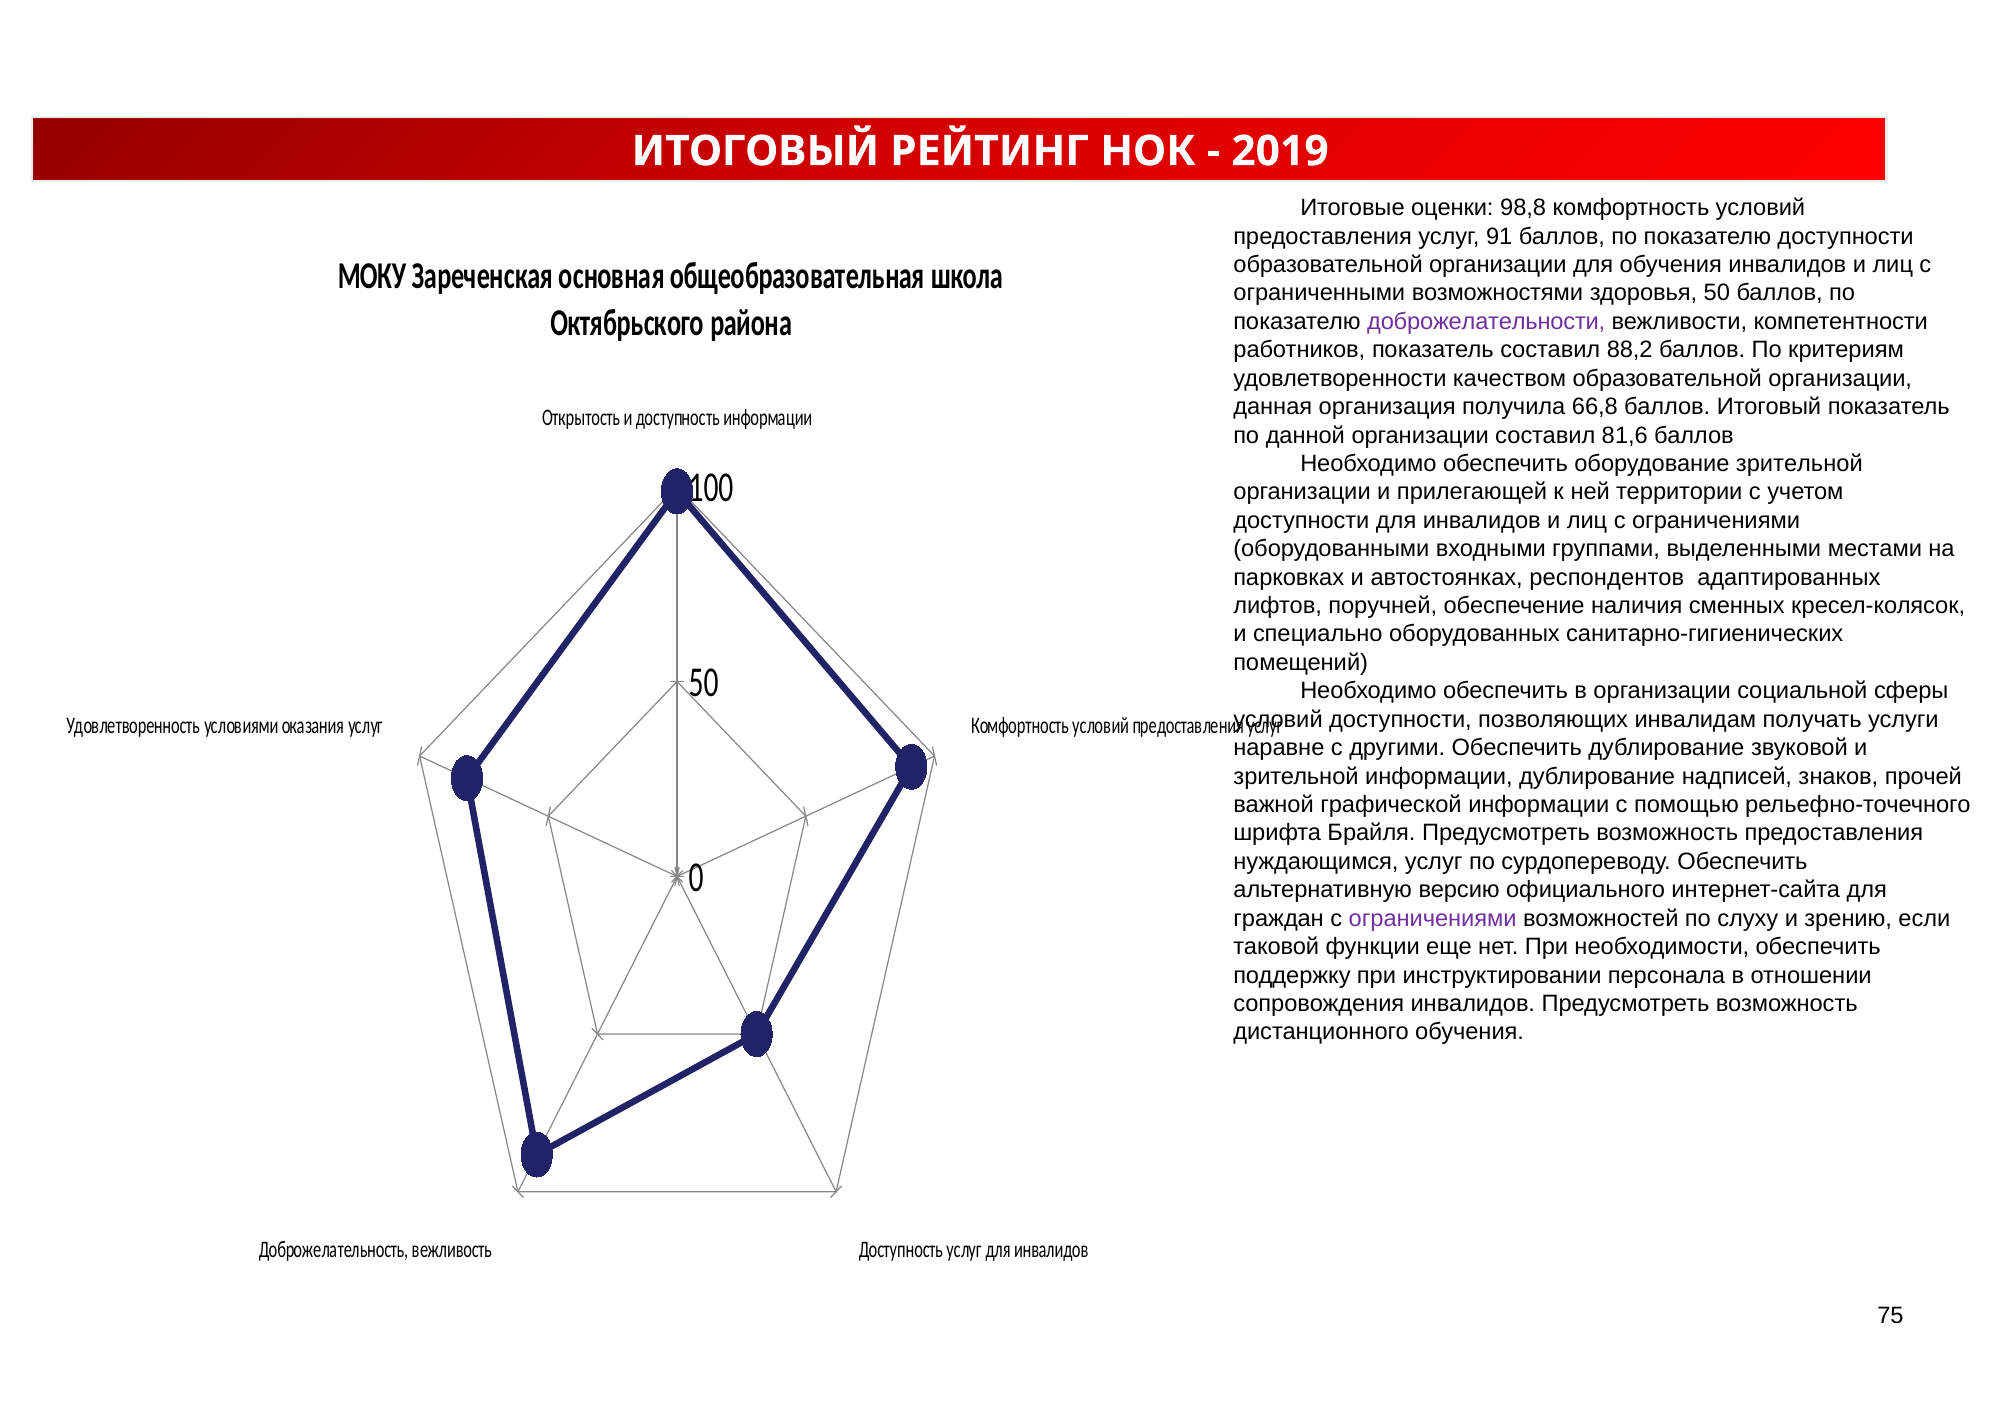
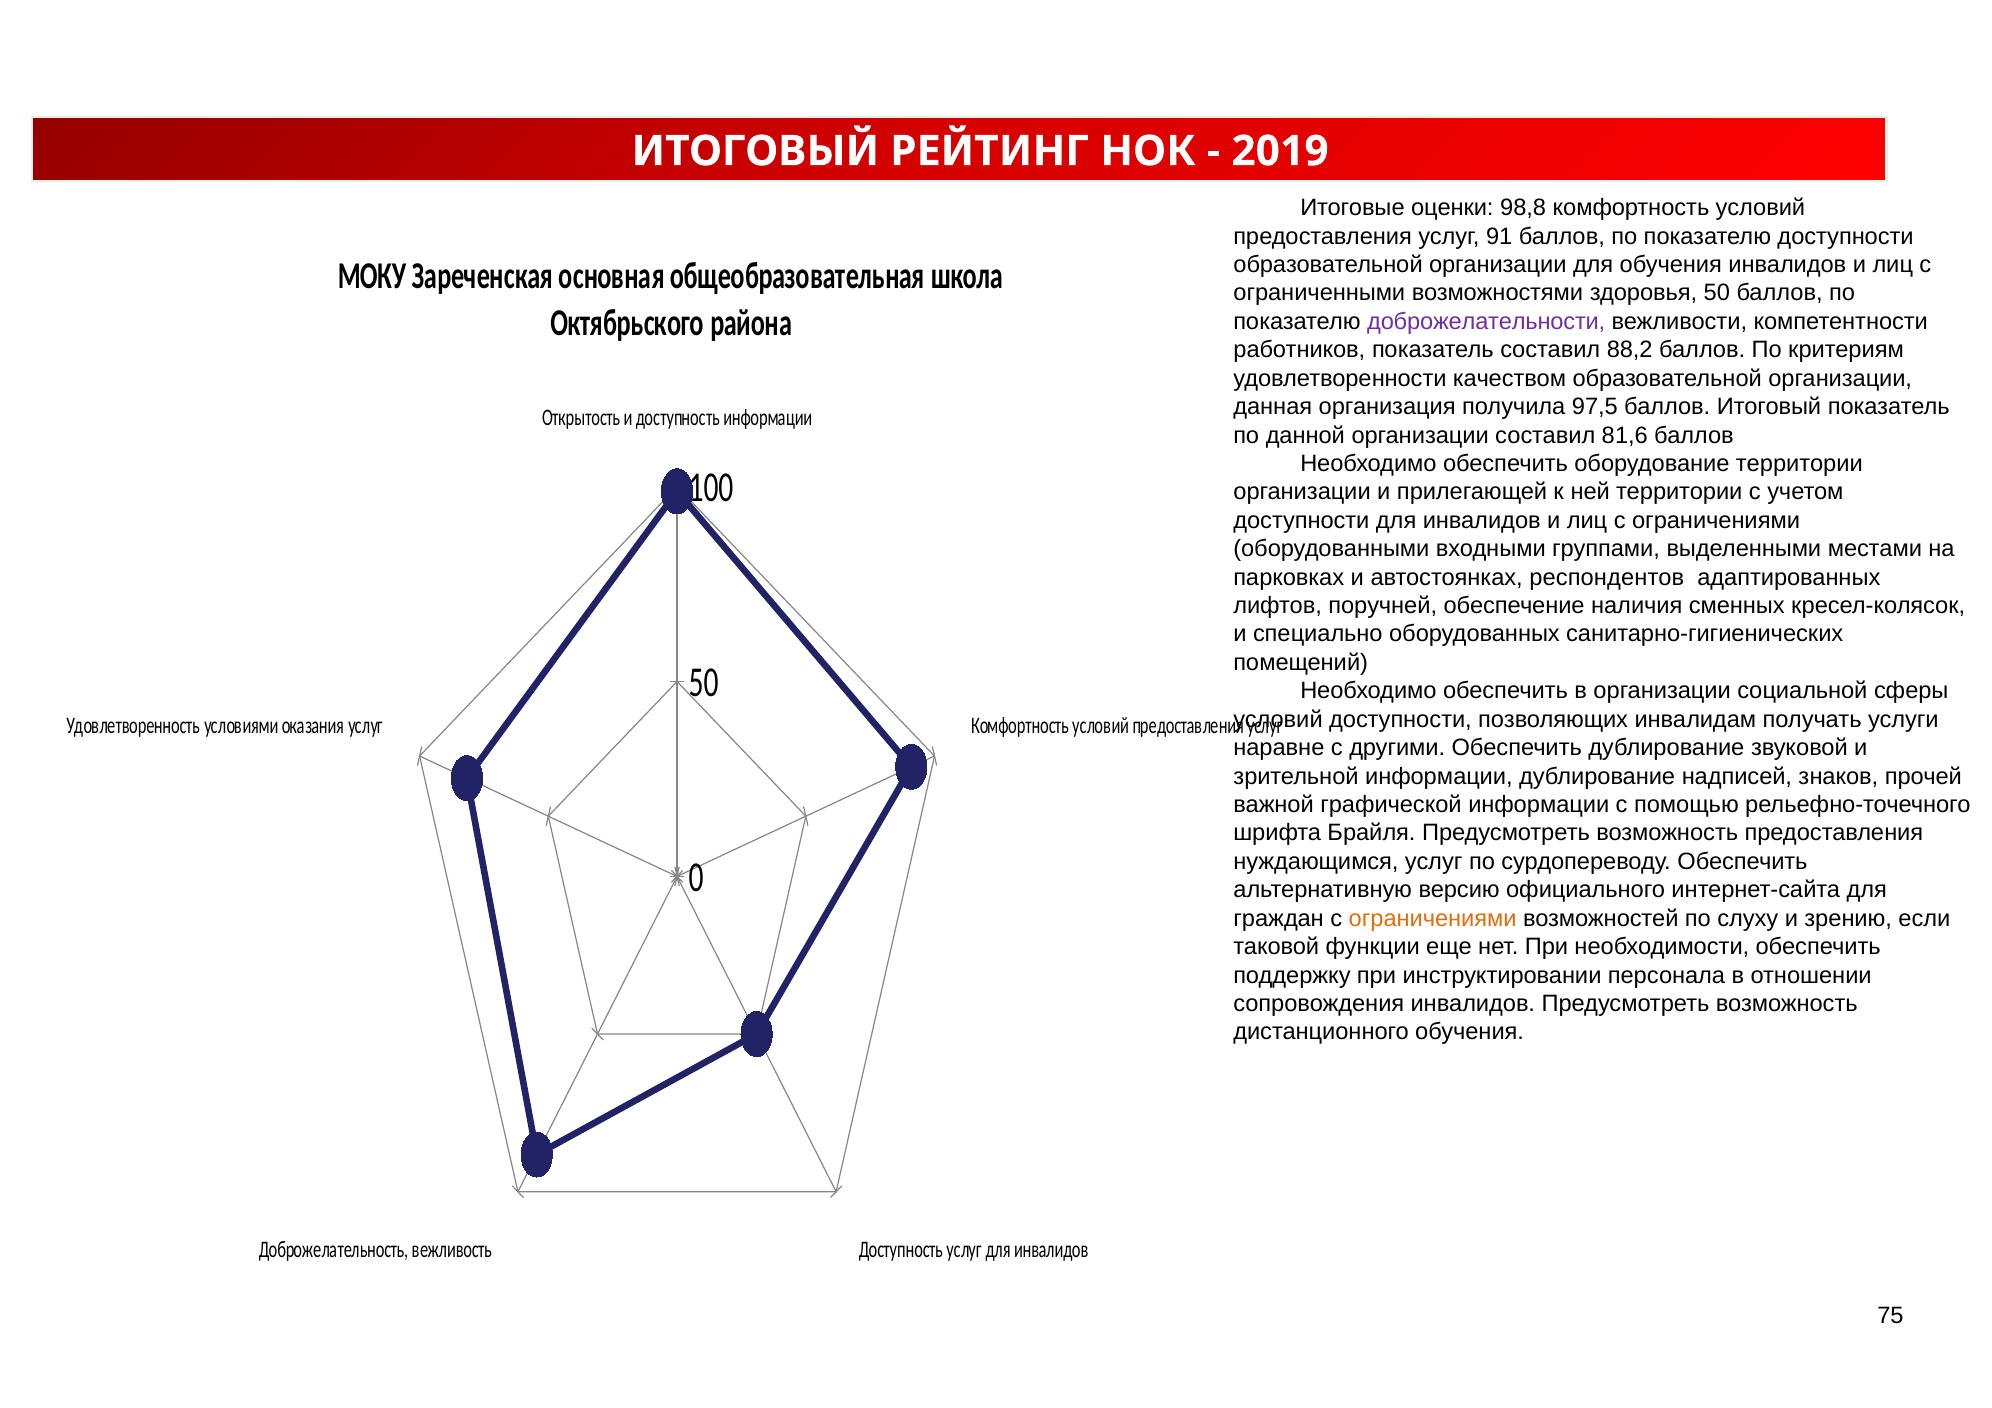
66,8: 66,8 -> 97,5
оборудование зрительной: зрительной -> территории
ограничениями at (1433, 919) colour: purple -> orange
